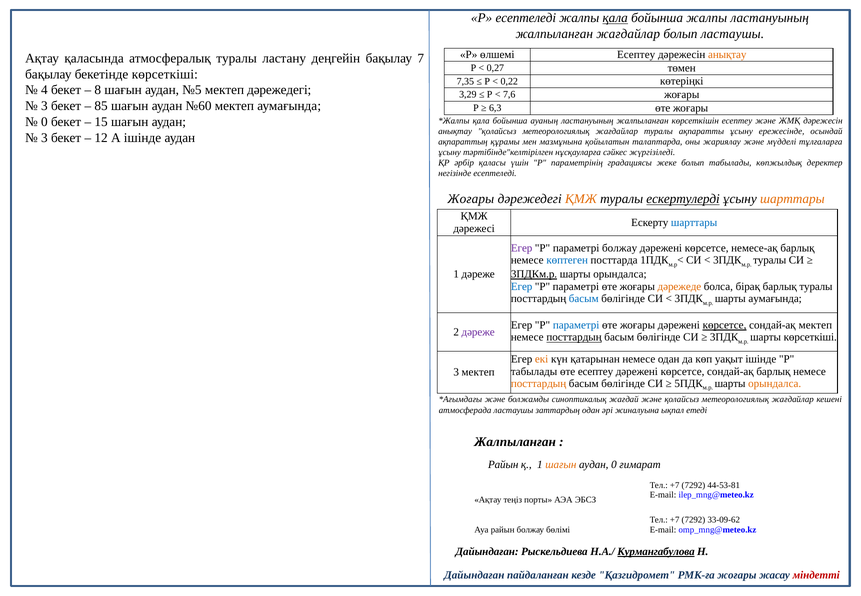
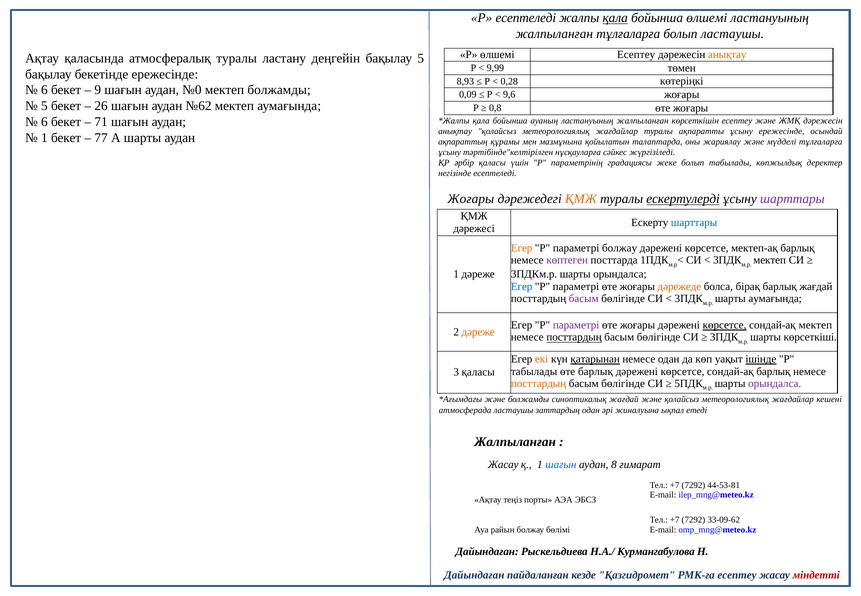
бойынша жалпы: жалпы -> өлшемі
жалпыланған жағдайлар: жағдайлар -> тұлғаларға
бақылау 7: 7 -> 5
0,27: 0,27 -> 9,99
бекетінде көрсеткіші: көрсеткіші -> ережесінде
7,35: 7,35 -> 8,93
0,22: 0,22 -> 0,28
4 at (44, 90): 4 -> 6
8: 8 -> 9
№5: №5 -> №0
мектеп дәрежедегі: дәрежедегі -> болжамды
3,29: 3,29 -> 0,09
7,6: 7,6 -> 9,6
3 at (44, 106): 3 -> 5
85: 85 -> 26
№60: №60 -> №62
6,3: 6,3 -> 0,8
0 at (44, 122): 0 -> 6
15: 15 -> 71
3 at (44, 138): 3 -> 1
12: 12 -> 77
А ішінде: ішінде -> шарты
шарттары at (792, 199) colour: orange -> purple
Егер at (522, 248) colour: purple -> orange
немесе-ақ: немесе-ақ -> мектеп-ақ
көптеген colour: blue -> purple
туралы at (770, 260): туралы -> мектеп
3ПДКм.р underline: present -> none
барлық туралы: туралы -> жағдай
басым at (584, 299) colour: blue -> purple
параметрі at (576, 325) colour: blue -> purple
дәреже at (478, 332) colour: purple -> orange
қатарынан underline: none -> present
ішінде at (761, 359) underline: none -> present
өте есептеу: есептеу -> барлық
3 мектеп: мектеп -> қаласы
орындалса at (775, 384) colour: orange -> purple
Райын at (503, 465): Райын -> Жасау
шағын at (561, 465) colour: orange -> blue
аудан 0: 0 -> 8
Курмангабулова underline: present -> none
РМК-ға жоғары: жоғары -> есептеу
